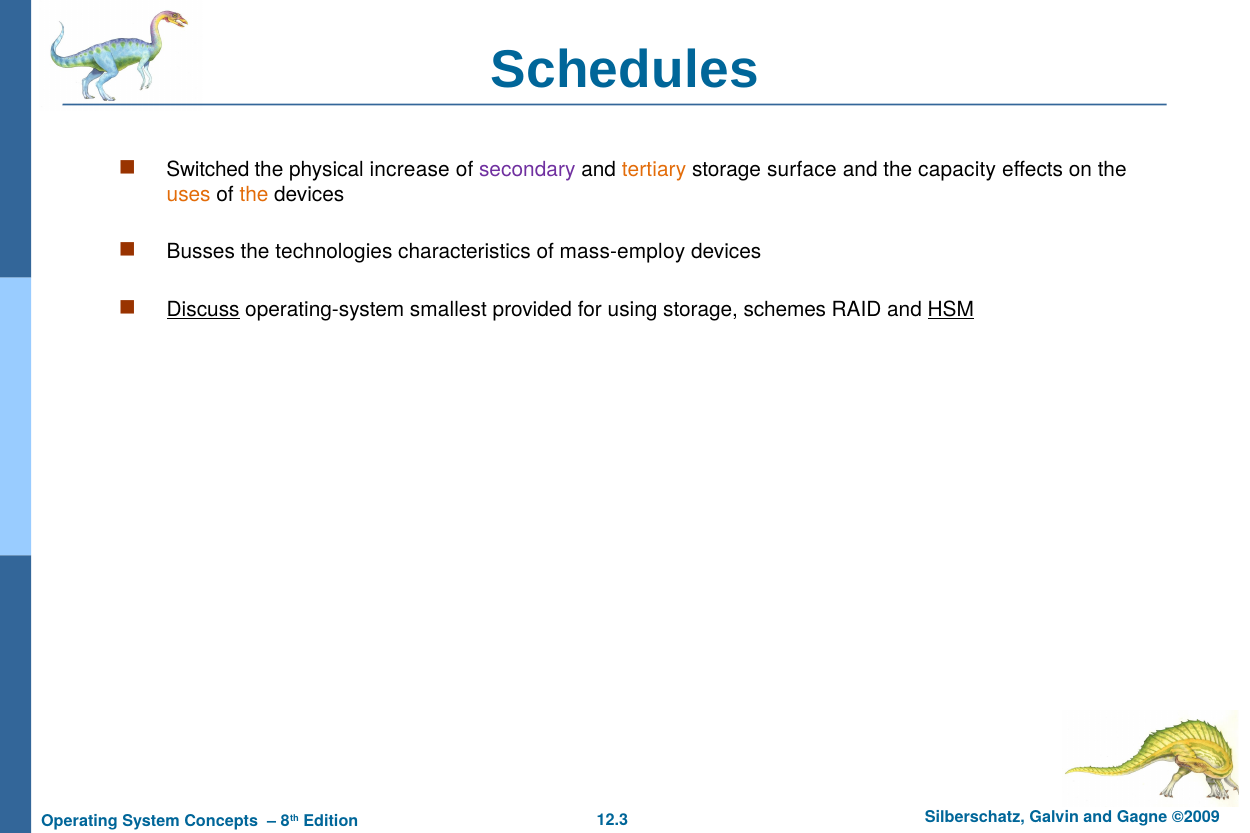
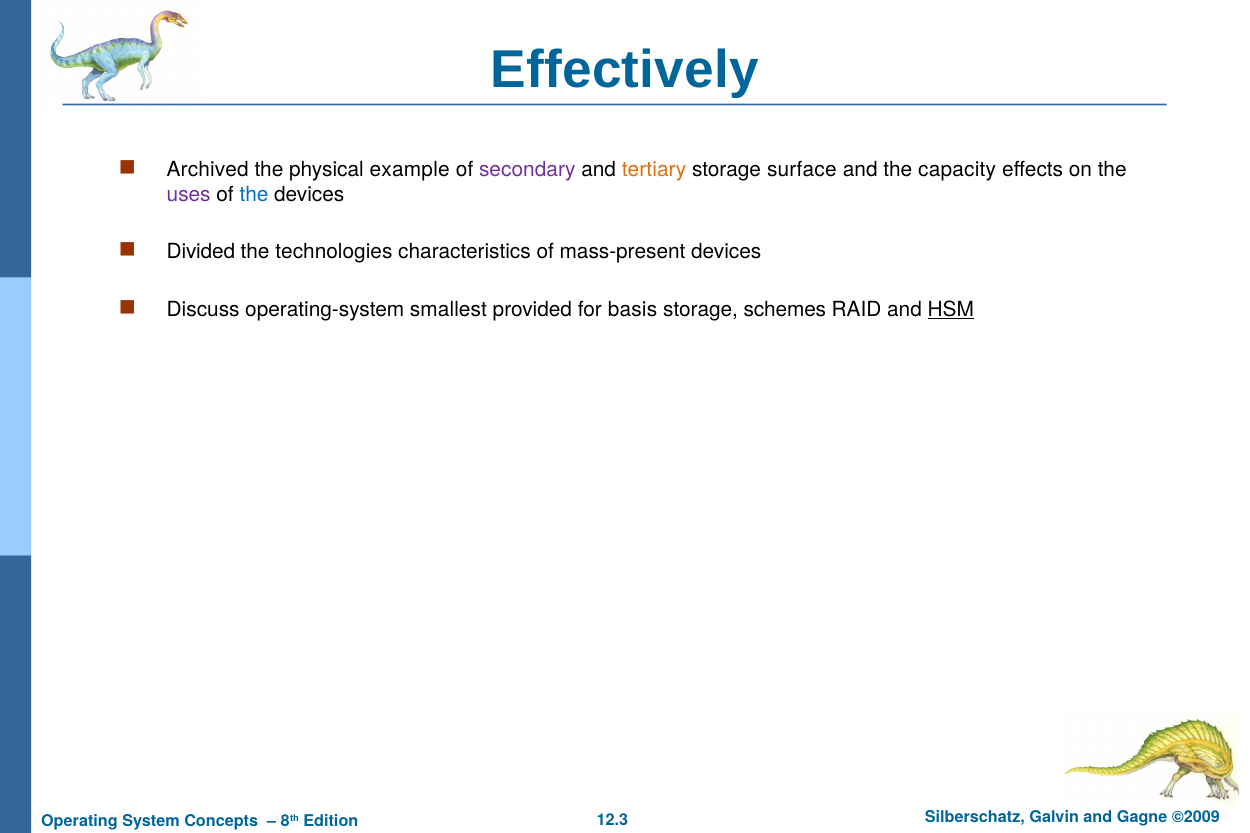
Schedules: Schedules -> Effectively
Switched: Switched -> Archived
increase: increase -> example
uses colour: orange -> purple
the at (254, 195) colour: orange -> blue
Busses: Busses -> Divided
mass-employ: mass-employ -> mass-present
Discuss underline: present -> none
using: using -> basis
